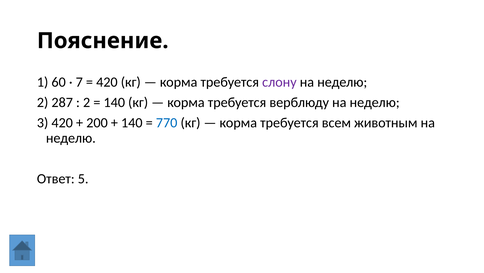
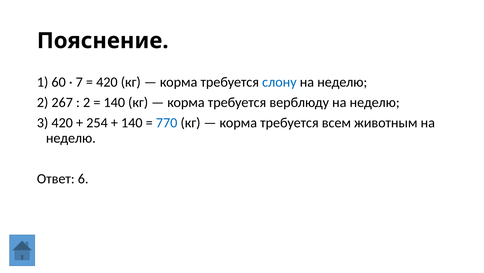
слону colour: purple -> blue
287: 287 -> 267
200: 200 -> 254
5: 5 -> 6
